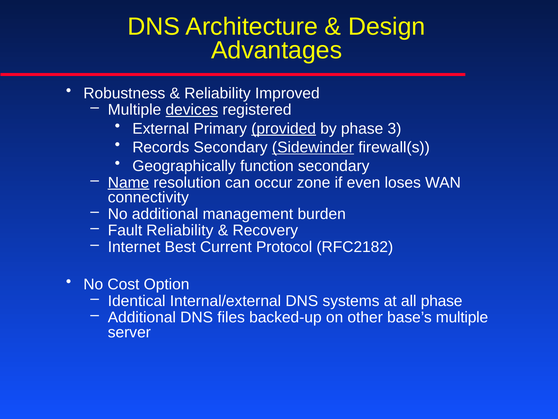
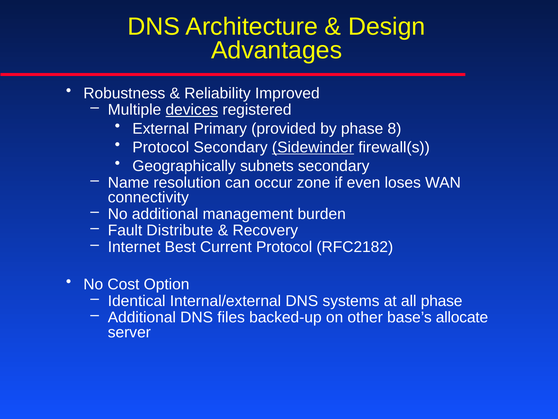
provided underline: present -> none
3: 3 -> 8
Records at (161, 147): Records -> Protocol
function: function -> subnets
Name underline: present -> none
Fault Reliability: Reliability -> Distribute
base’s multiple: multiple -> allocate
